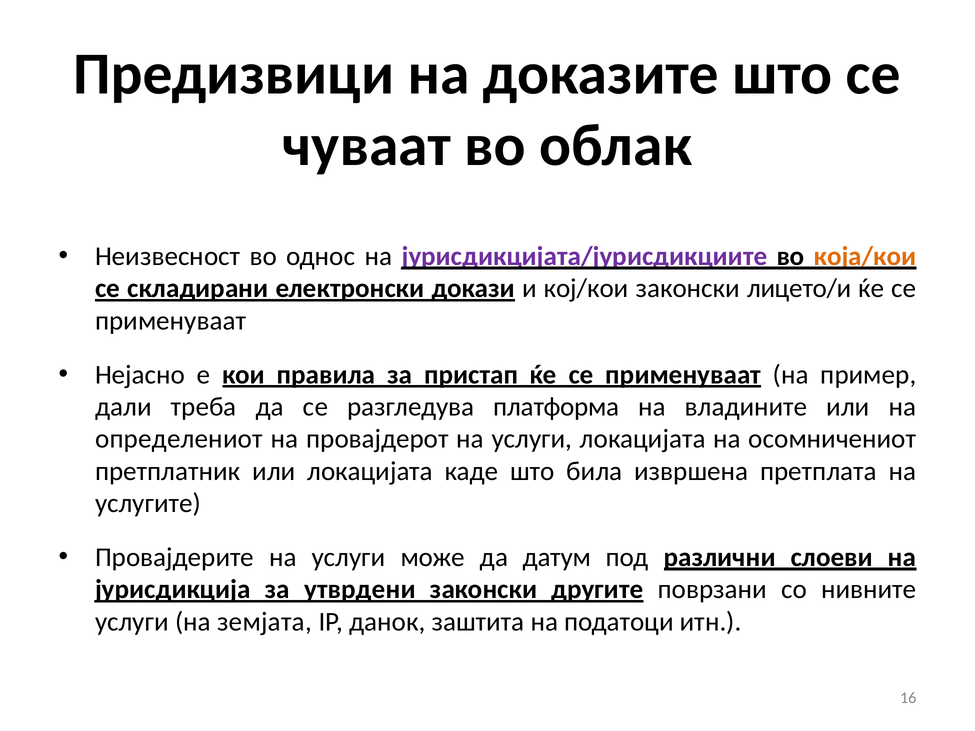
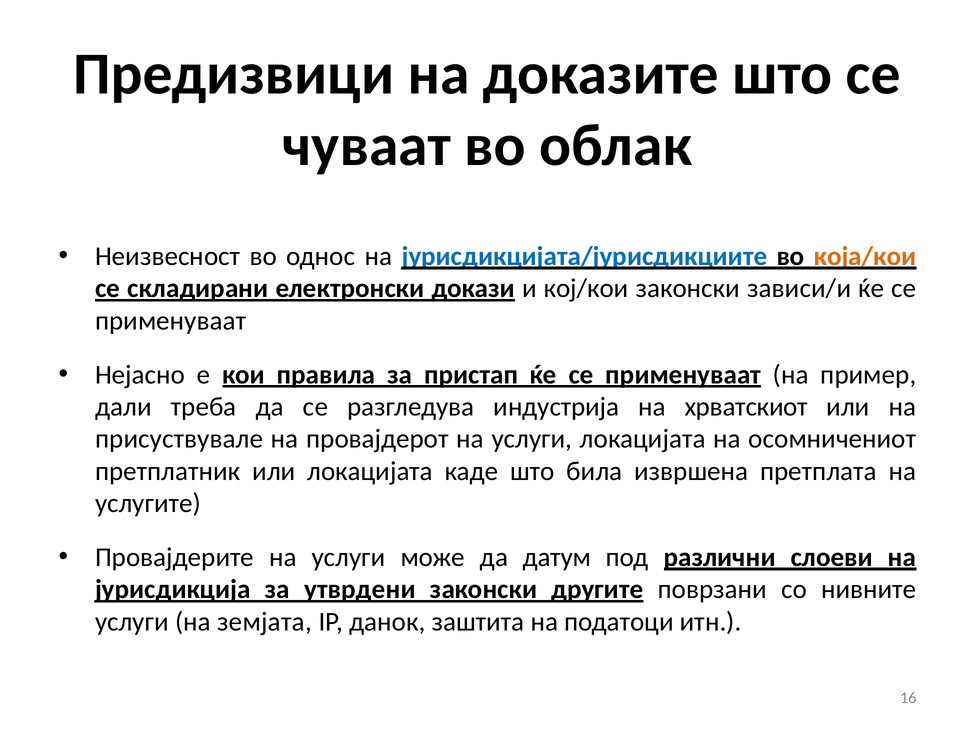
јурисдикцијата/јурисдикциите colour: purple -> blue
лицето/и: лицето/и -> зависи/и
платформа: платформа -> индустрија
владините: владините -> хрватскиот
определениот: определениот -> присуствувале
